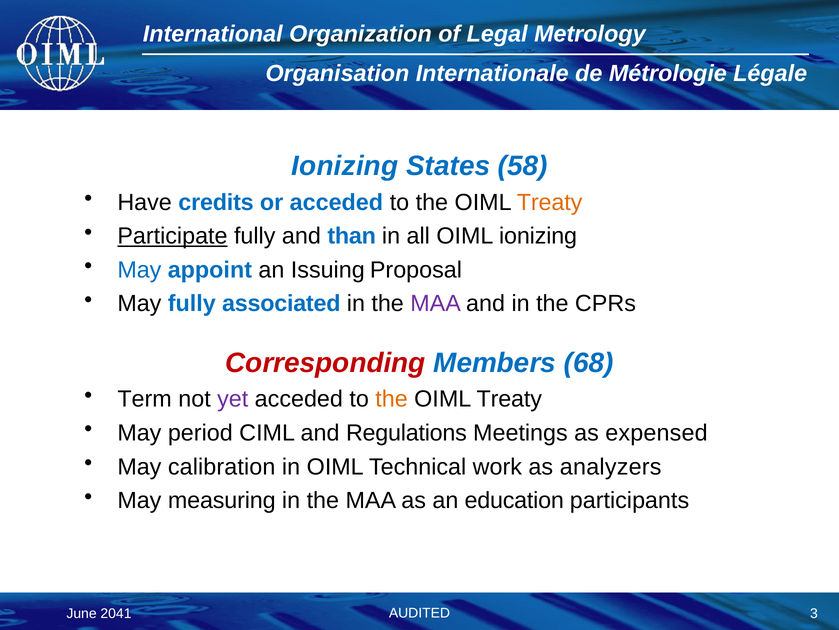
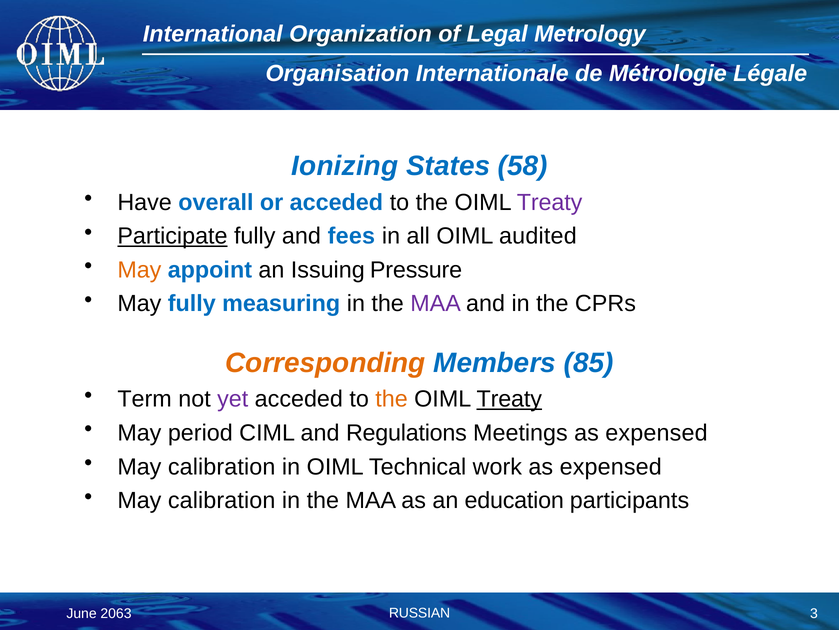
credits: credits -> overall
Treaty at (550, 202) colour: orange -> purple
than: than -> fees
OIML ionizing: ionizing -> audited
May at (139, 270) colour: blue -> orange
Proposal: Proposal -> Pressure
associated: associated -> measuring
Corresponding colour: red -> orange
68: 68 -> 85
Treaty at (509, 399) underline: none -> present
work as analyzers: analyzers -> expensed
measuring at (222, 500): measuring -> calibration
AUDITED: AUDITED -> RUSSIAN
2041: 2041 -> 2063
